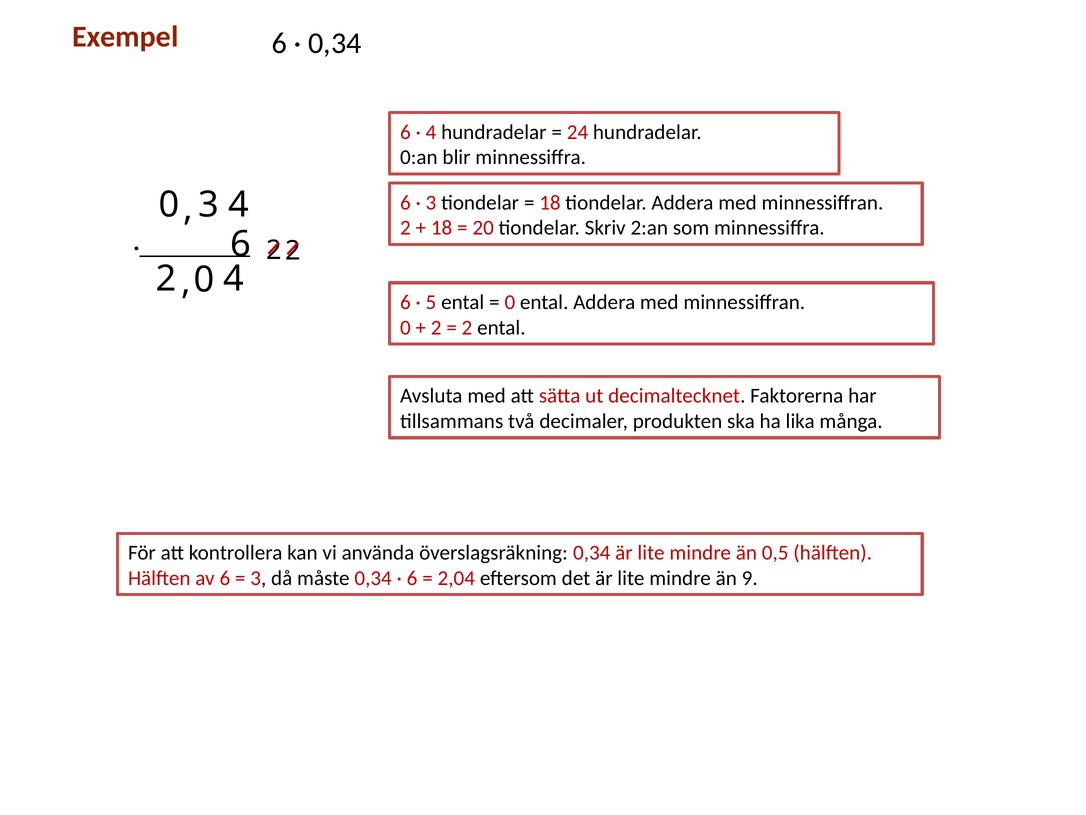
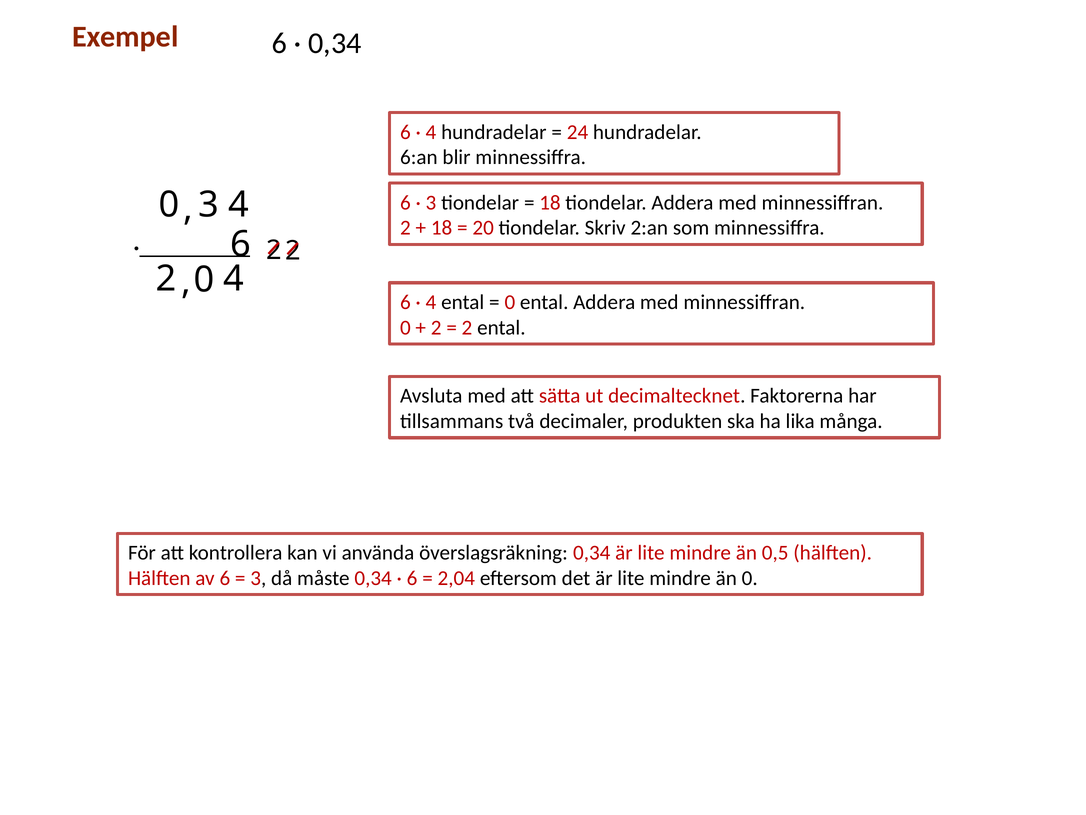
0:an: 0:an -> 6:an
5 at (431, 302): 5 -> 4
än 9: 9 -> 0
